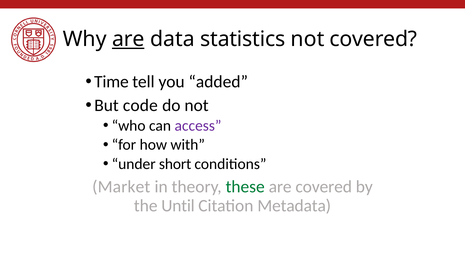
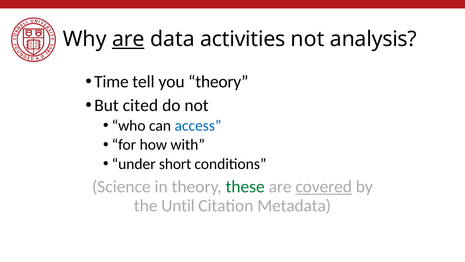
statistics: statistics -> activities
not covered: covered -> analysis
you added: added -> theory
code: code -> cited
access colour: purple -> blue
Market: Market -> Science
covered at (324, 186) underline: none -> present
